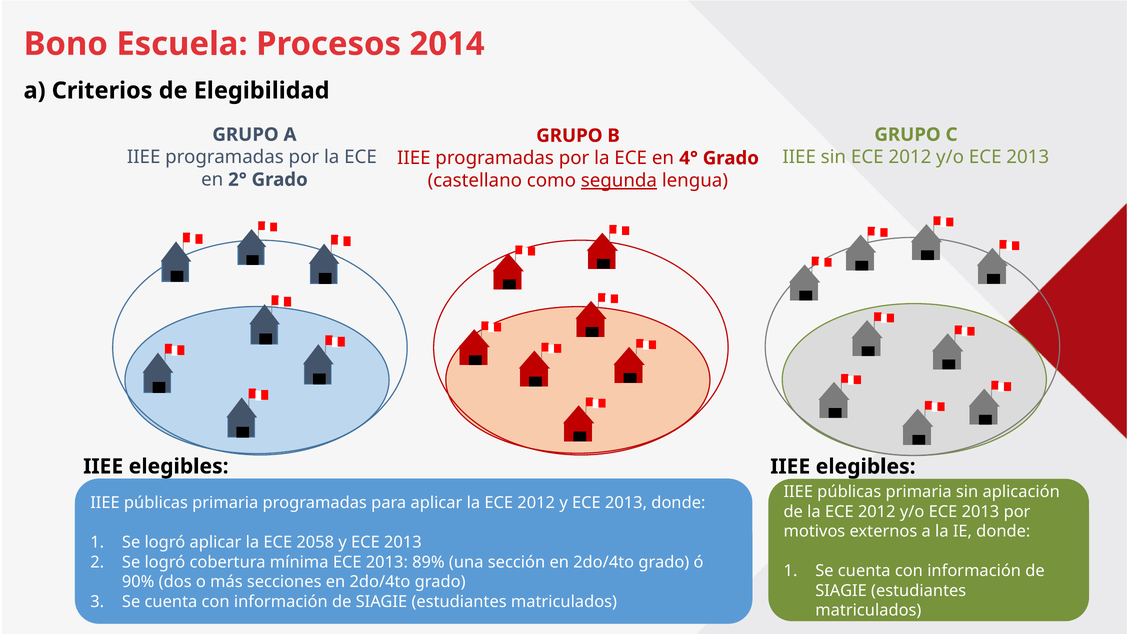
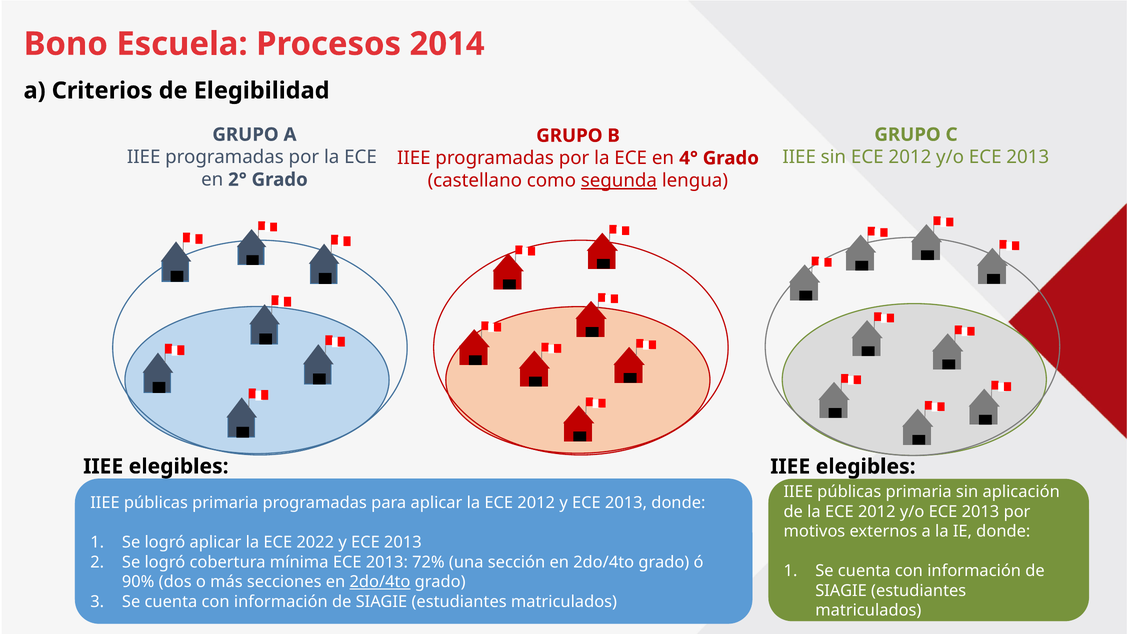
2058: 2058 -> 2022
89%: 89% -> 72%
2do/4to at (380, 582) underline: none -> present
